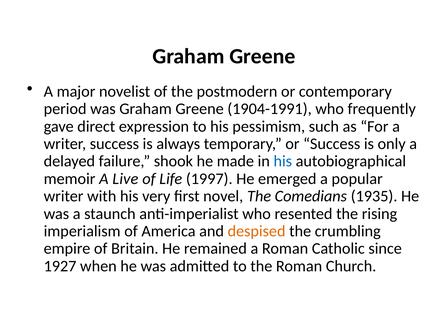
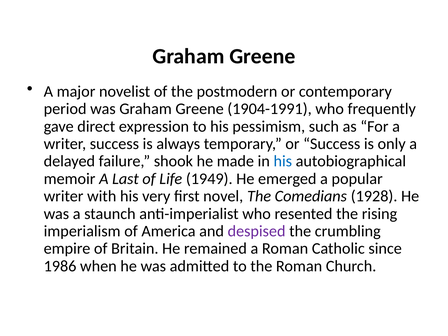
Live: Live -> Last
1997: 1997 -> 1949
1935: 1935 -> 1928
despised colour: orange -> purple
1927: 1927 -> 1986
